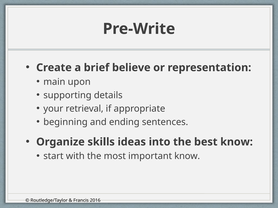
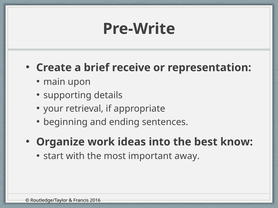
believe: believe -> receive
skills: skills -> work
important know: know -> away
